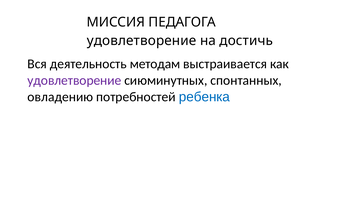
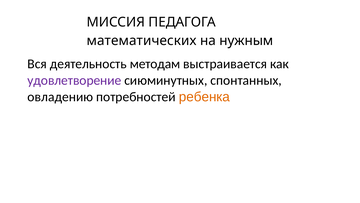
удовлетворение at (142, 41): удовлетворение -> математических
достичь: достичь -> нужным
ребенка colour: blue -> orange
